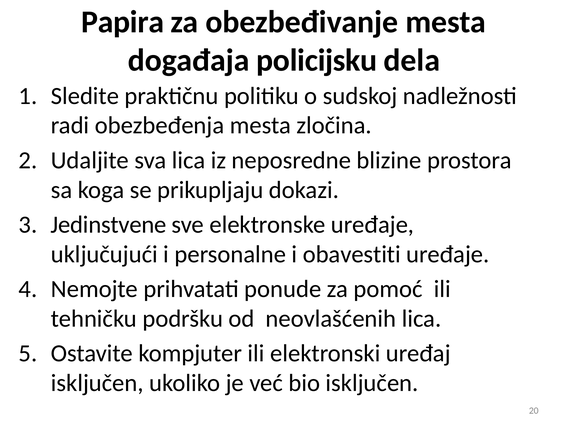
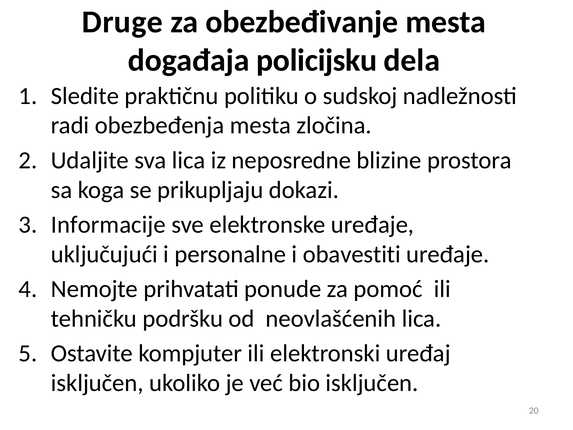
Papira: Papira -> Druge
Jedinstvene: Jedinstvene -> Informacije
